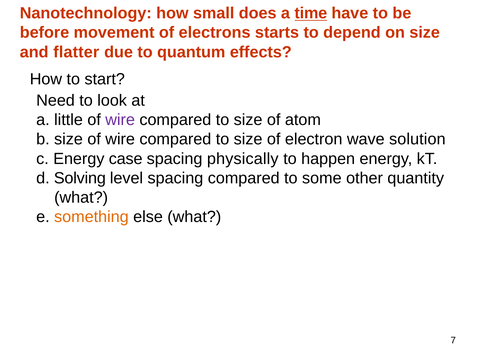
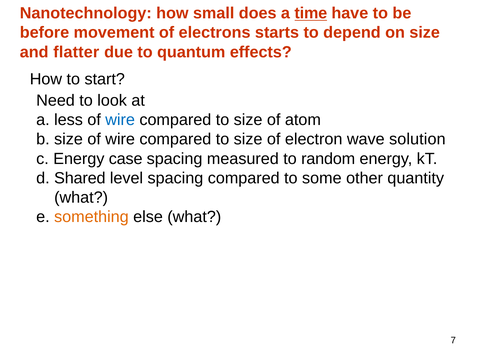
little: little -> less
wire at (120, 120) colour: purple -> blue
physically: physically -> measured
happen: happen -> random
Solving: Solving -> Shared
